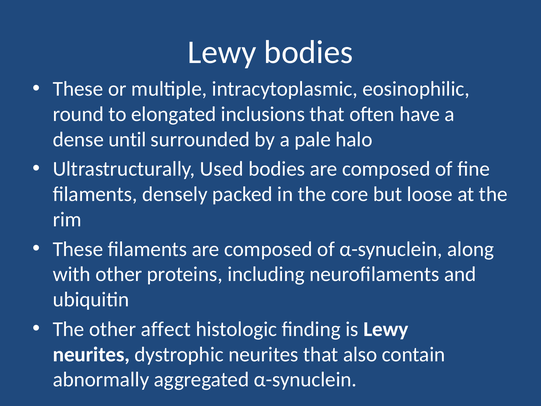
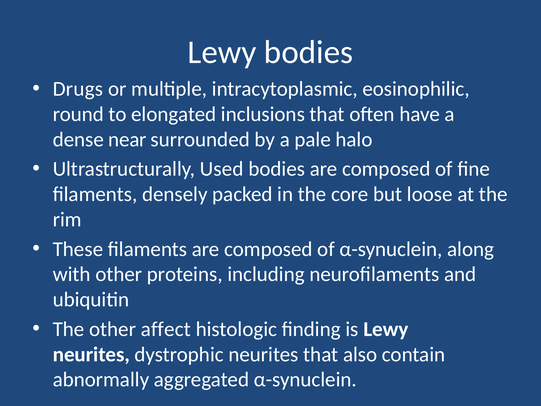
These at (78, 89): These -> Drugs
until: until -> near
